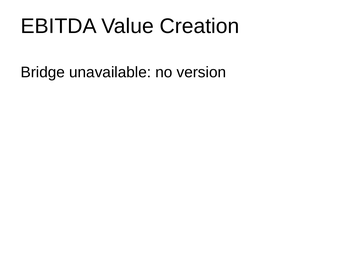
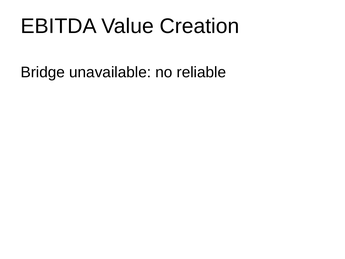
version: version -> reliable
